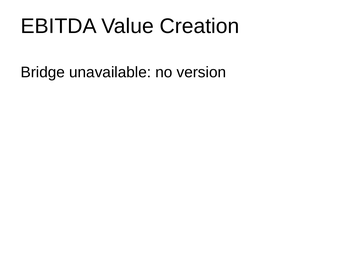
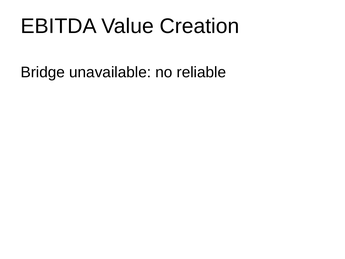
version: version -> reliable
